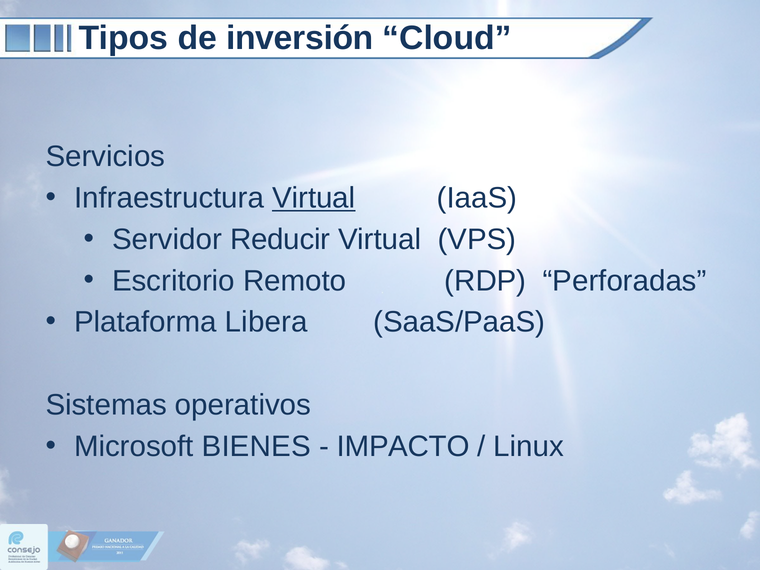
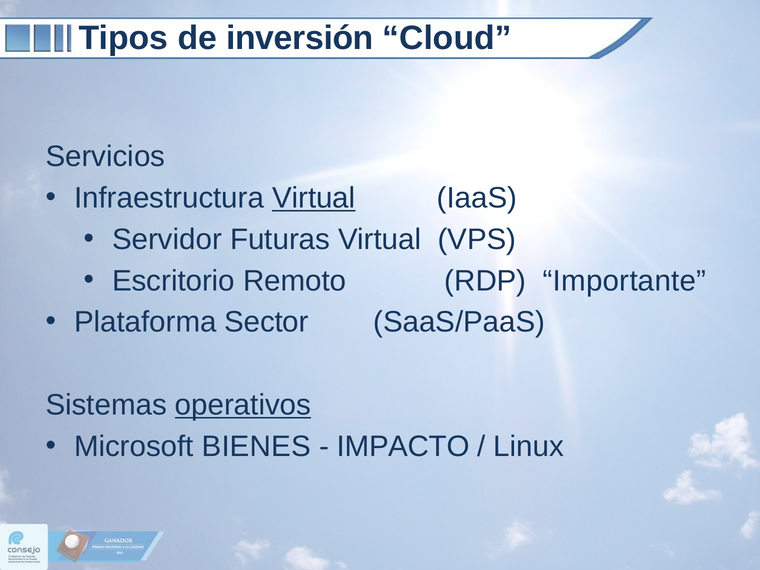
Reducir: Reducir -> Futuras
Perforadas: Perforadas -> Importante
Libera: Libera -> Sector
operativos underline: none -> present
